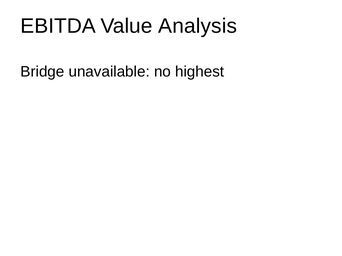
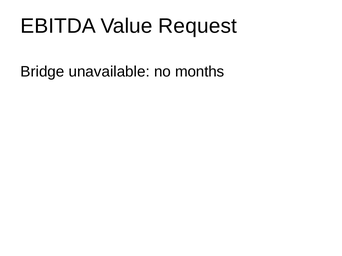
Analysis: Analysis -> Request
highest: highest -> months
